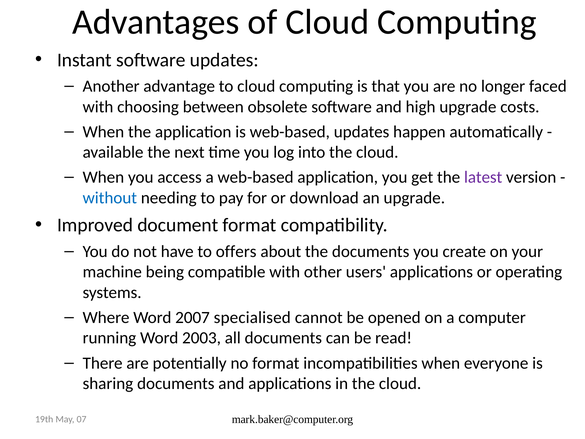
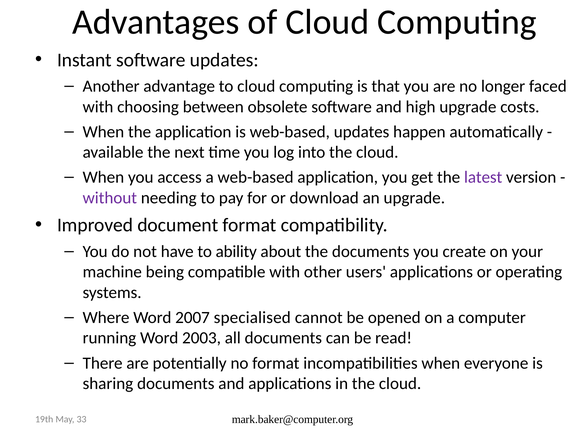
without colour: blue -> purple
offers: offers -> ability
07: 07 -> 33
